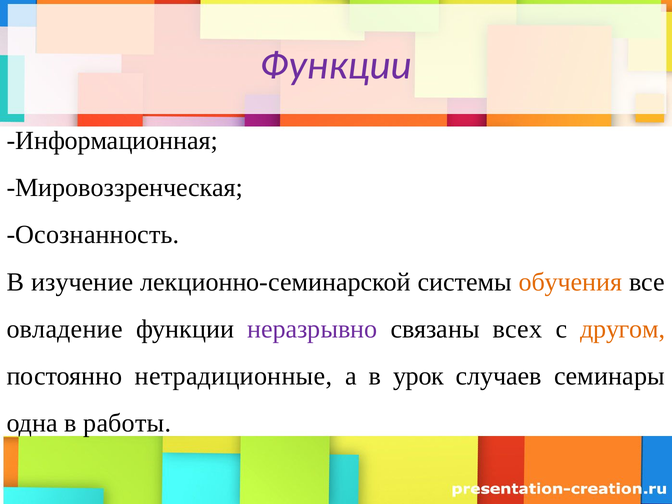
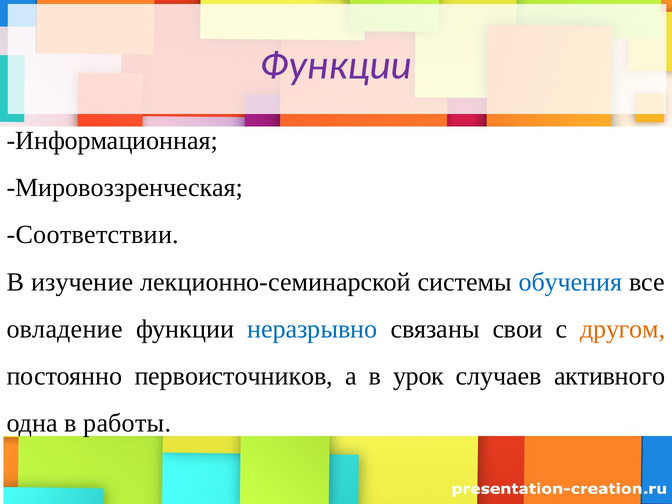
Осознанность: Осознанность -> Соответствии
обучения colour: orange -> blue
неразрывно colour: purple -> blue
всех: всех -> свои
нетрадиционные: нетрадиционные -> первоисточников
семинары: семинары -> активного
